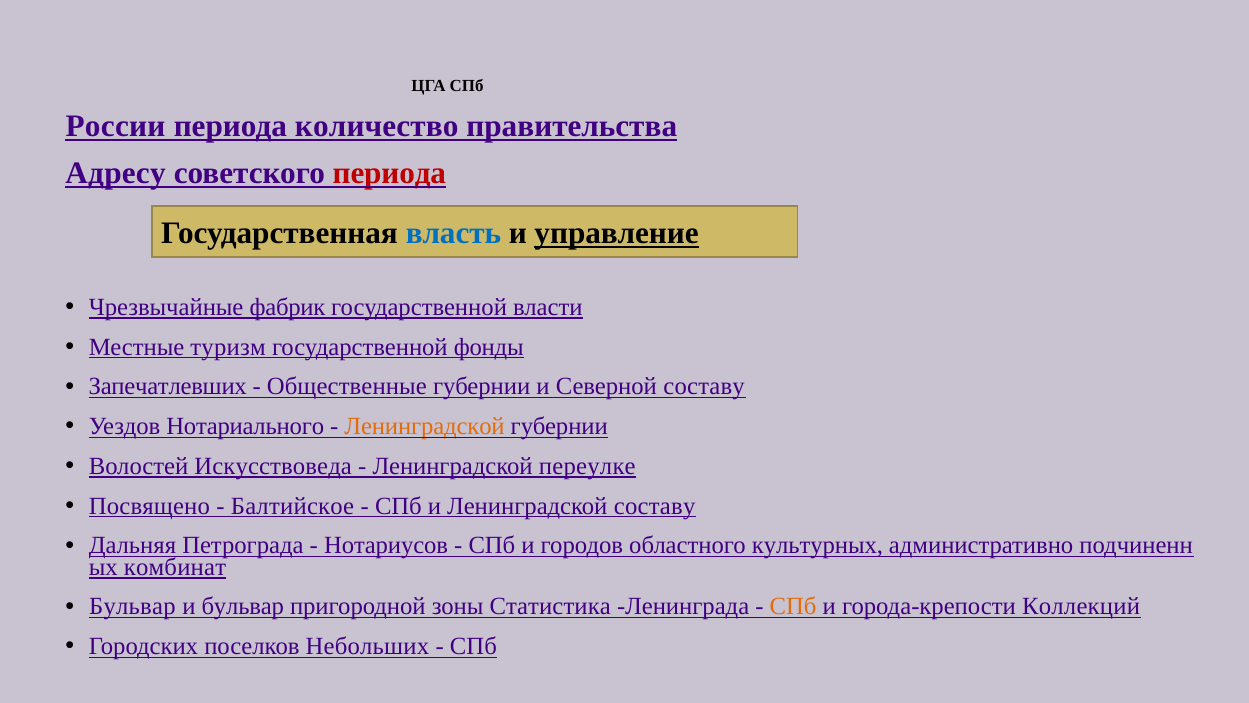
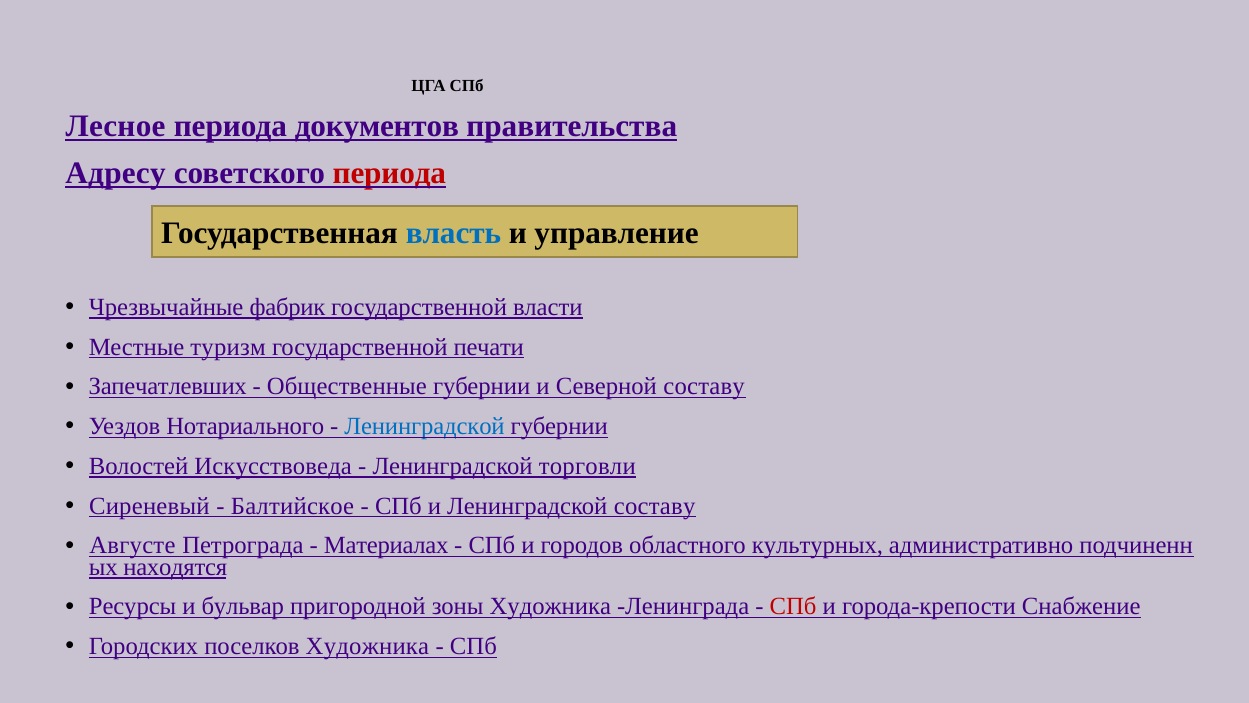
России: России -> Лесное
количество: количество -> документов
управление underline: present -> none
фонды: фонды -> печати
Ленинградской at (425, 426) colour: orange -> blue
переулке: переулке -> торговли
Посвящено: Посвящено -> Сиреневый
Дальняя: Дальняя -> Августе
Нотариусов: Нотариусов -> Материалах
комбинат: комбинат -> находятся
Бульвар at (132, 606): Бульвар -> Ресурсы
зоны Статистика: Статистика -> Художника
СПб at (793, 606) colour: orange -> red
Коллекций: Коллекций -> Снабжение
поселков Небольших: Небольших -> Художника
